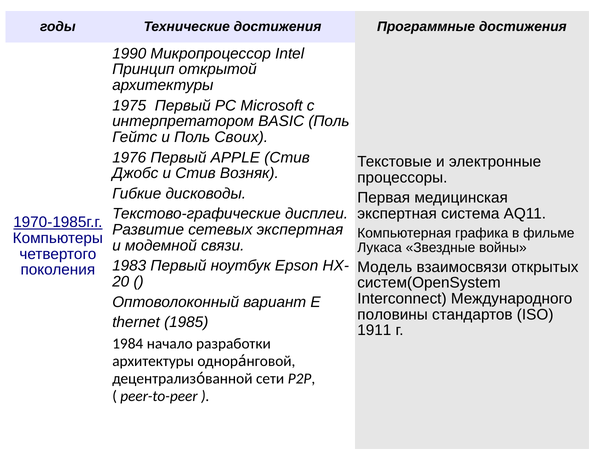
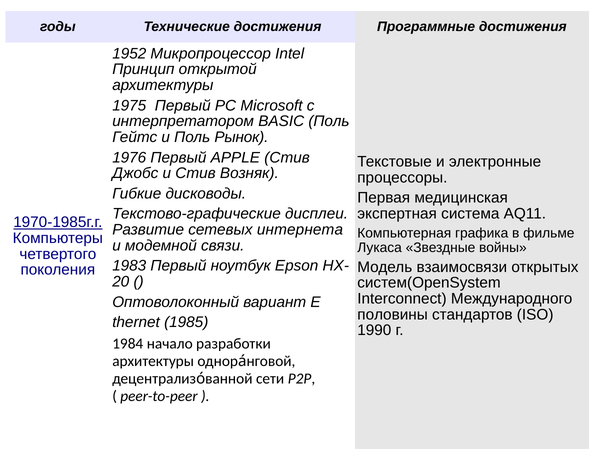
1990: 1990 -> 1952
Своих: Своих -> Рынок
сетевых экспертная: экспертная -> интернета
1911: 1911 -> 1990
